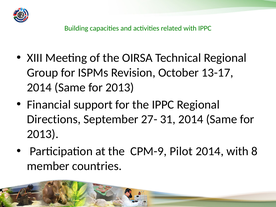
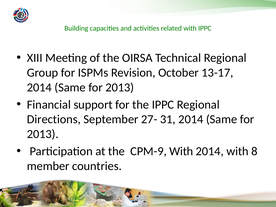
CPM-9 Pilot: Pilot -> With
